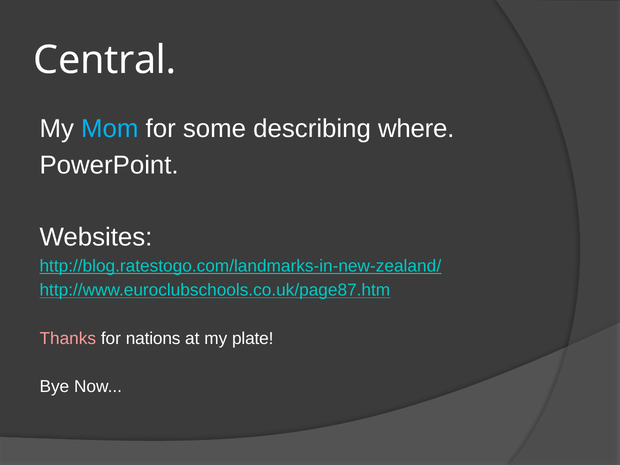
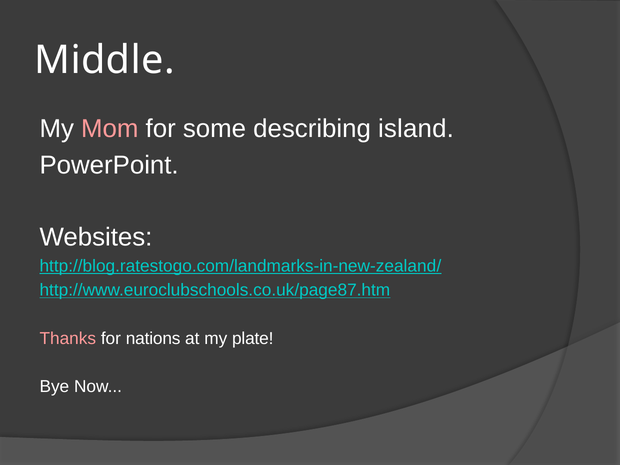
Central: Central -> Middle
Mom colour: light blue -> pink
where: where -> island
